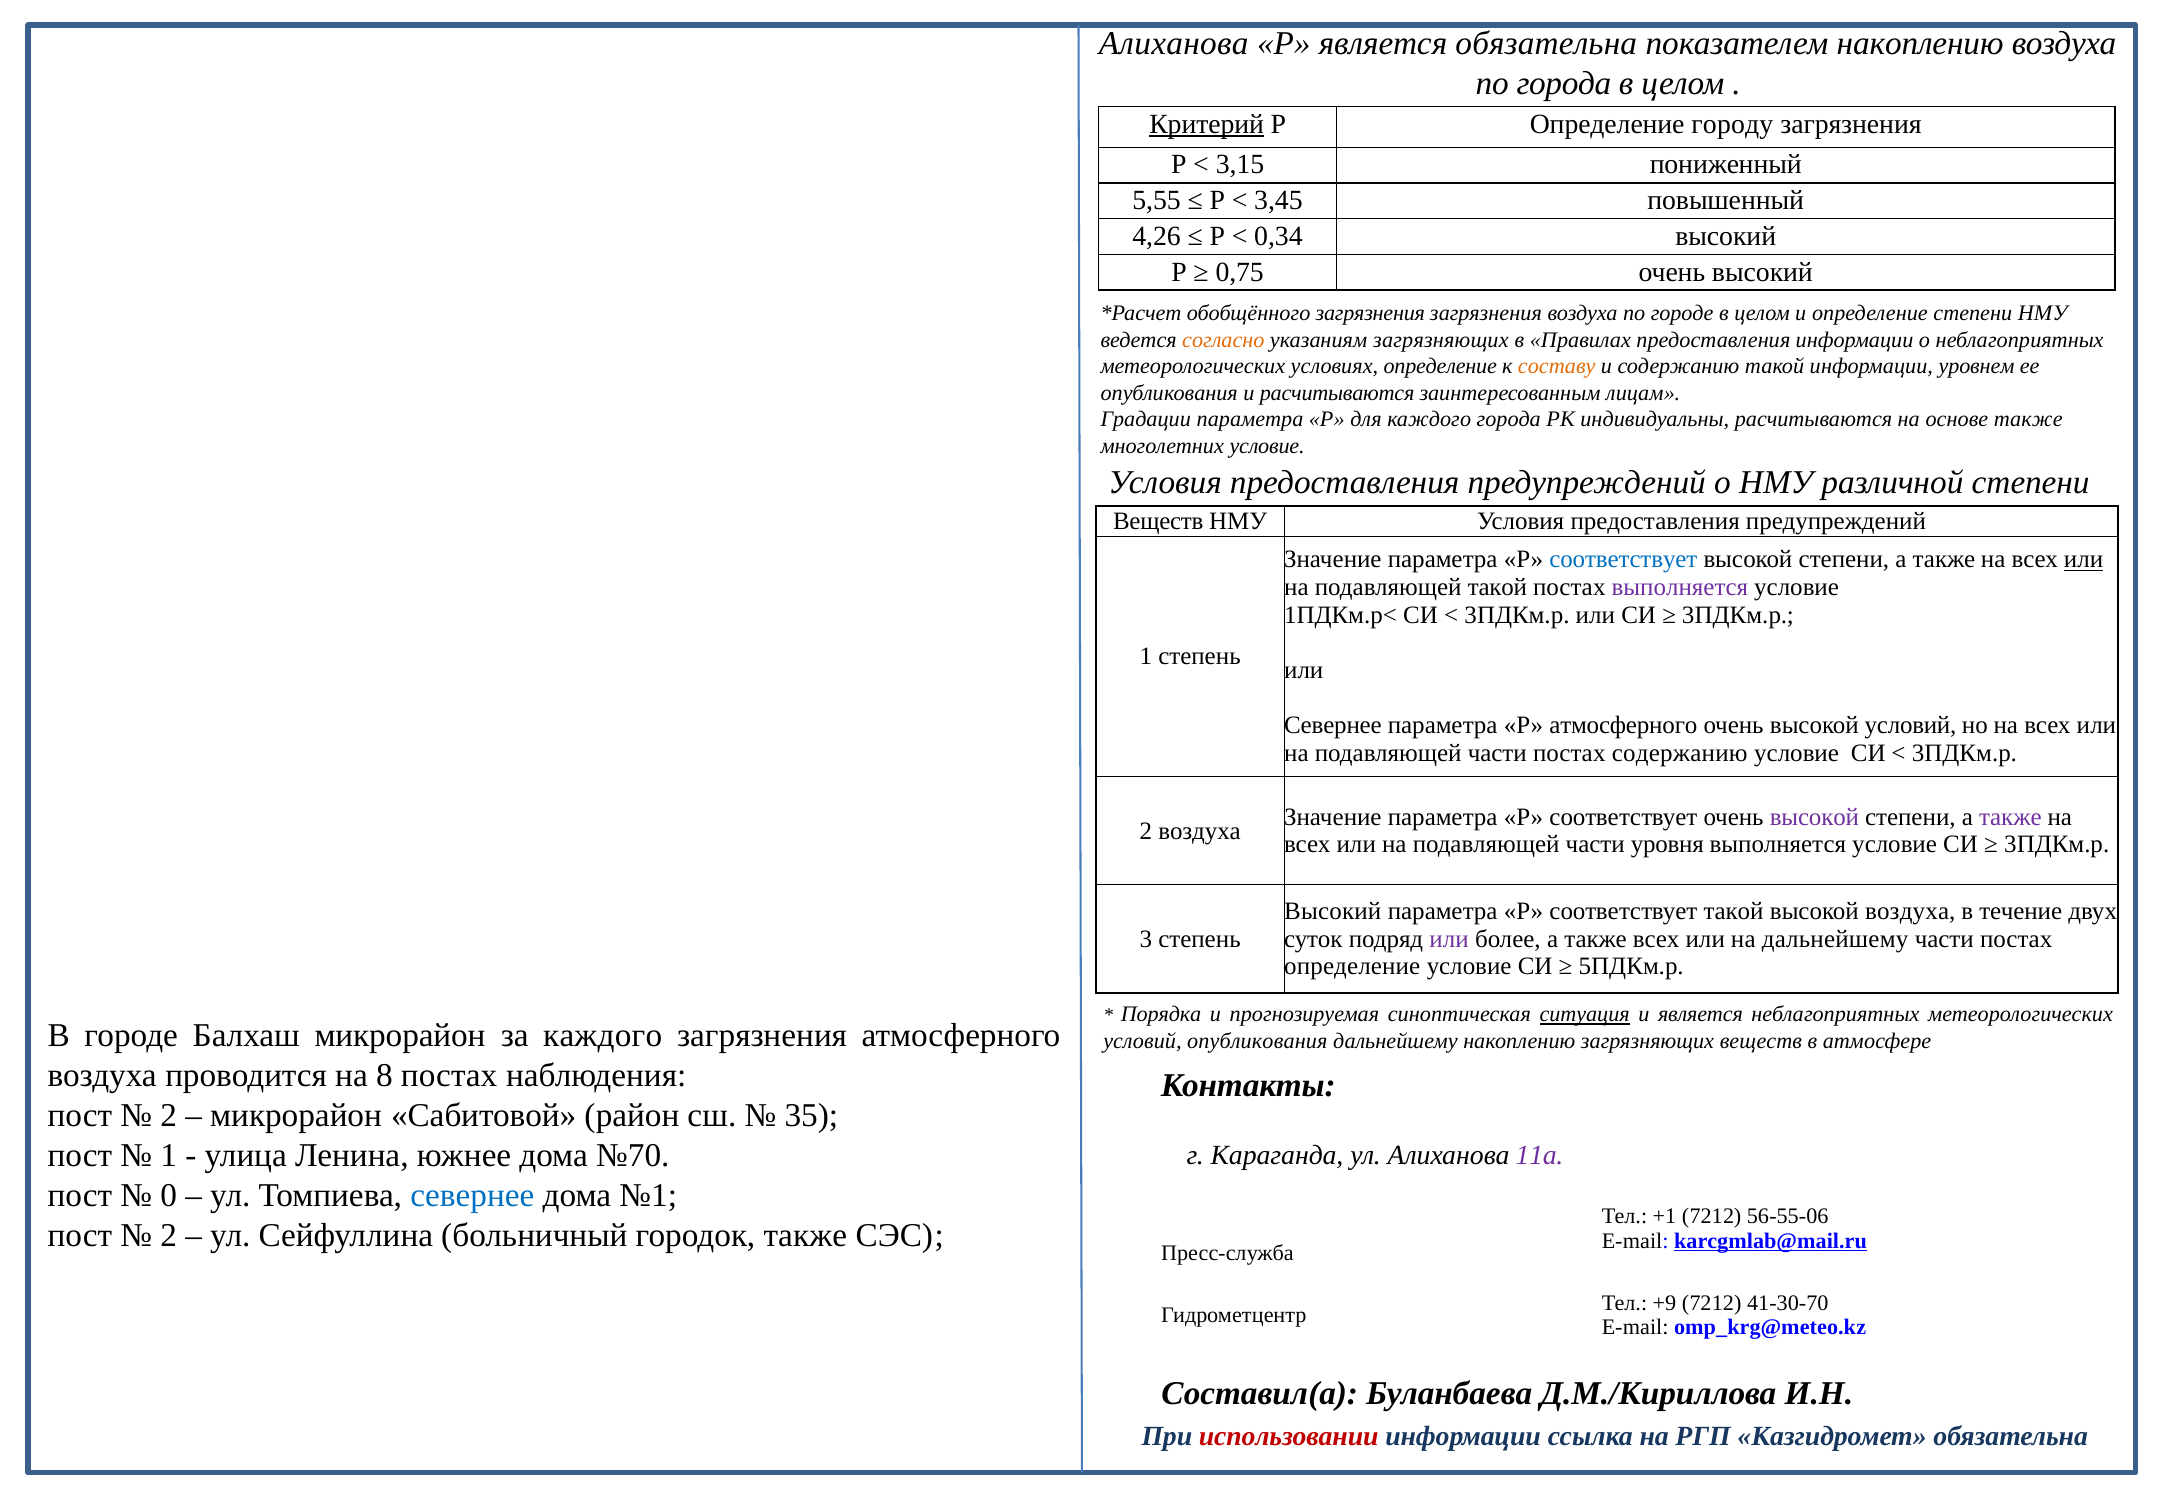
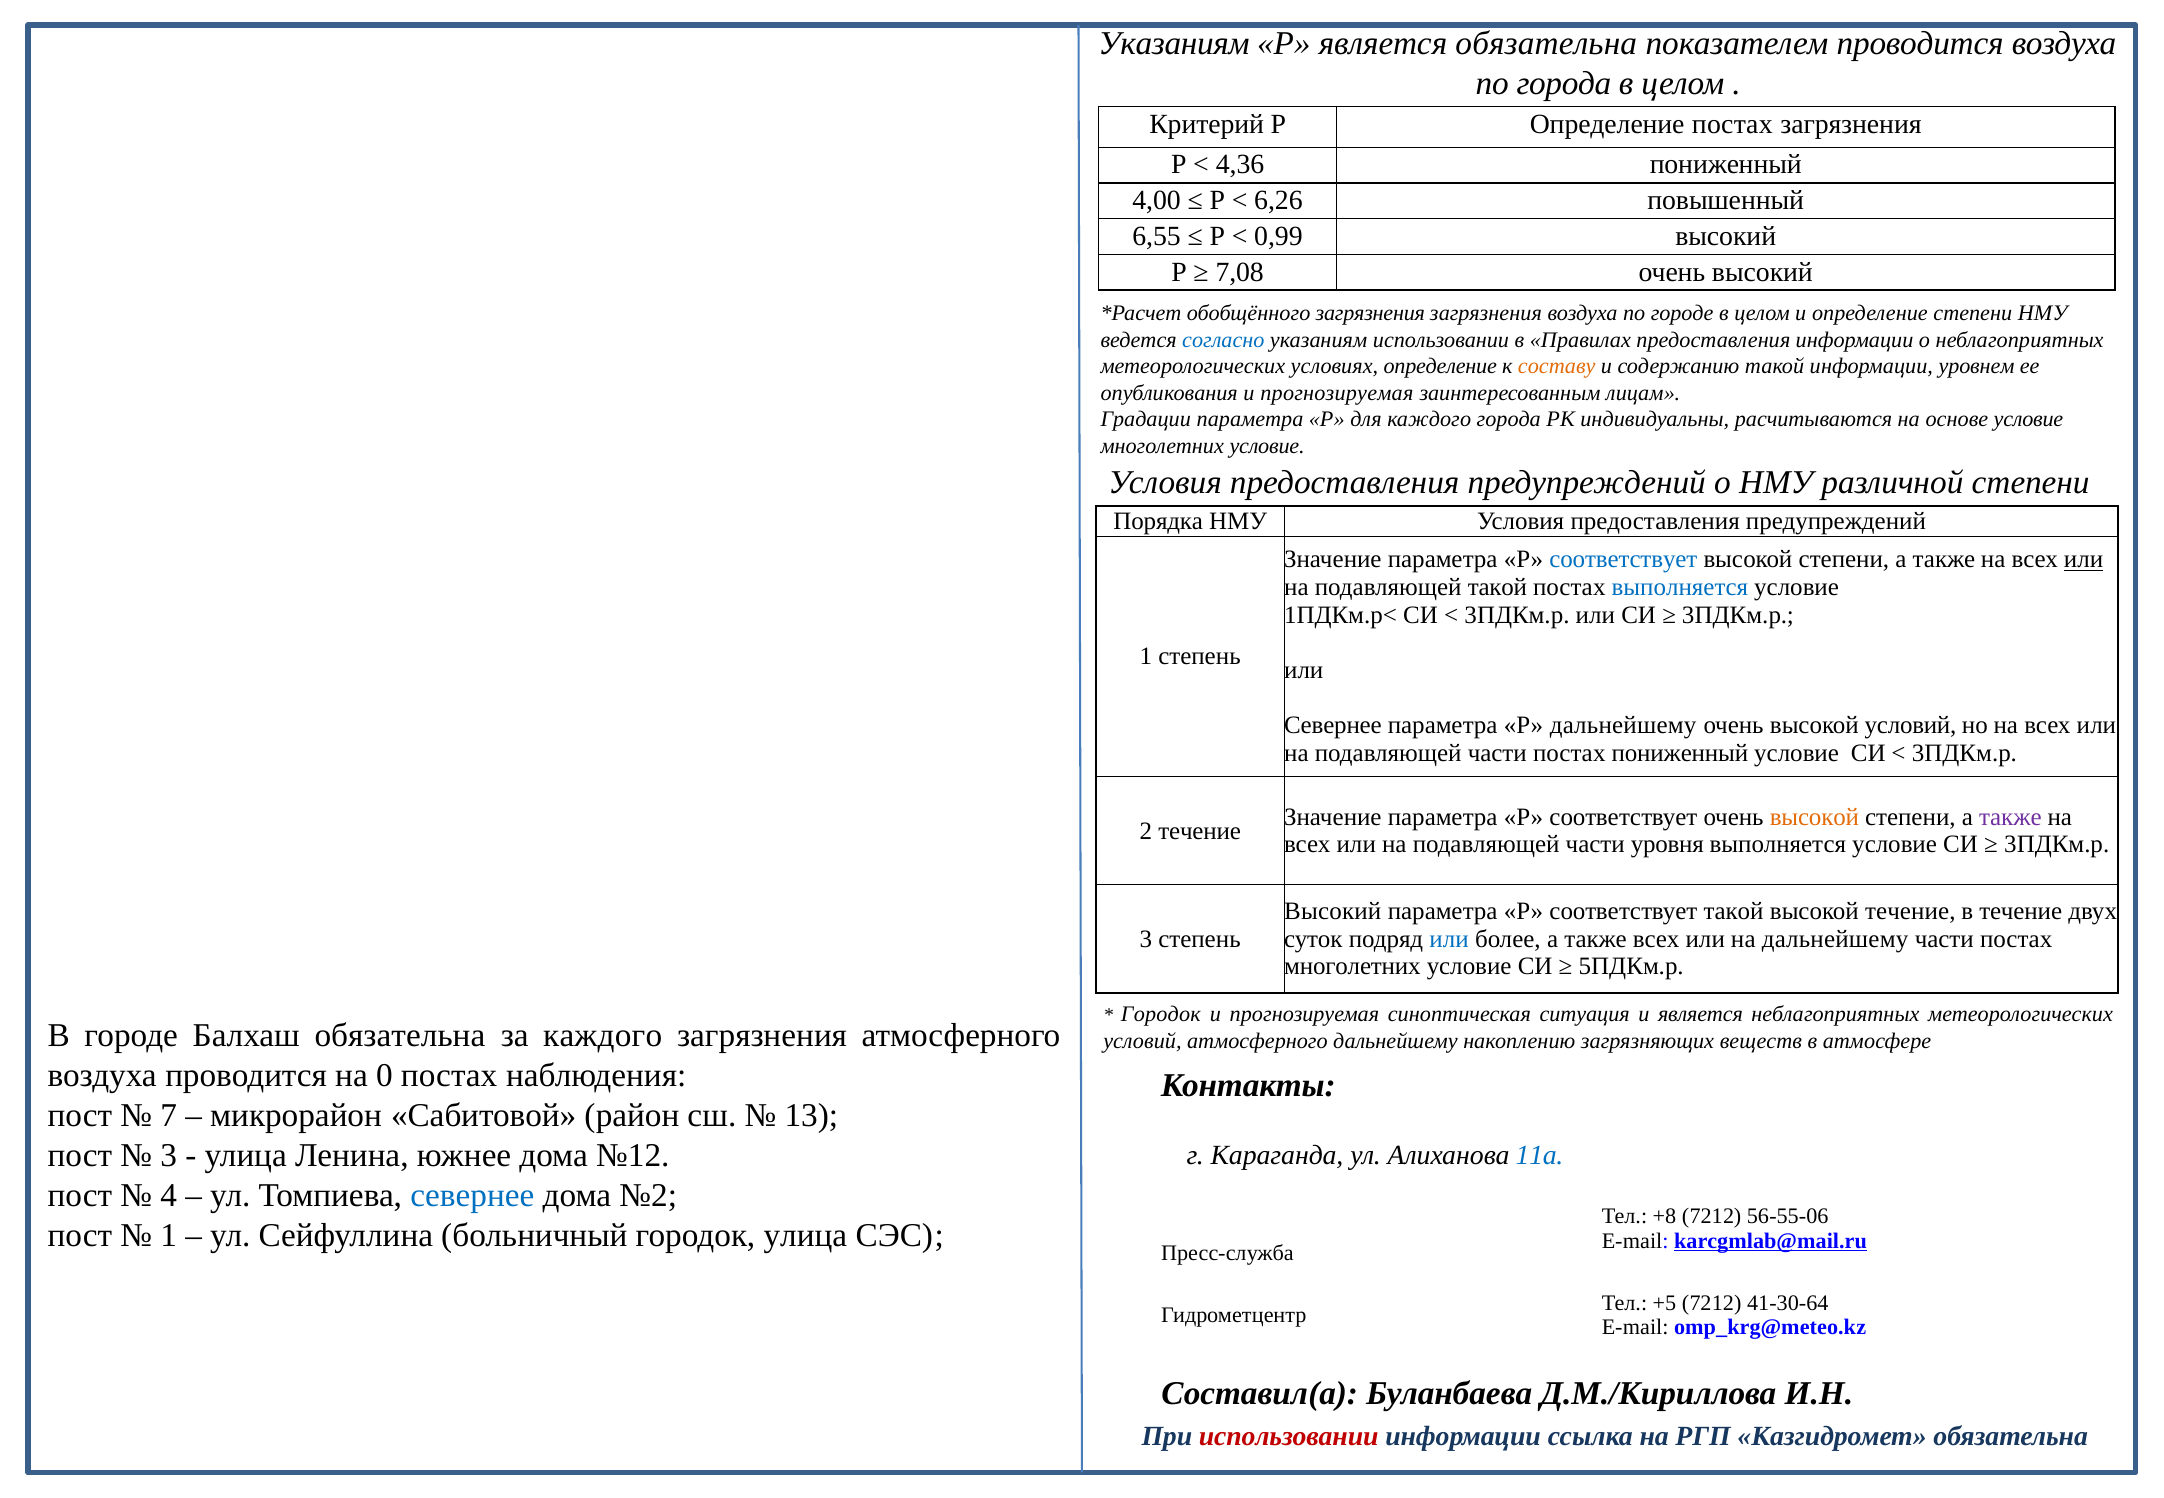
Алиханова at (1174, 44): Алиханова -> Указаниям
показателем накоплению: накоплению -> проводится
Критерий underline: present -> none
Определение городу: городу -> постах
3,15: 3,15 -> 4,36
5,55: 5,55 -> 4,00
3,45: 3,45 -> 6,26
4,26: 4,26 -> 6,55
0,34: 0,34 -> 0,99
0,75: 0,75 -> 7,08
согласно colour: orange -> blue
указаниям загрязняющих: загрязняющих -> использовании
опубликования и расчитываются: расчитываются -> прогнозируемая
основе также: также -> условие
Веществ at (1158, 521): Веществ -> Порядка
выполняется at (1680, 587) colour: purple -> blue
Р атмосферного: атмосферного -> дальнейшему
постах содержанию: содержанию -> пониженный
высокой at (1814, 817) colour: purple -> orange
2 воздуха: воздуха -> течение
высокой воздуха: воздуха -> течение
или at (1449, 939) colour: purple -> blue
определение at (1352, 967): определение -> многолетних
Порядка at (1161, 1015): Порядка -> Городок
ситуация underline: present -> none
Балхаш микрорайон: микрорайон -> обязательна
условий опубликования: опубликования -> атмосферного
8: 8 -> 0
2 at (169, 1116): 2 -> 7
35: 35 -> 13
1 at (169, 1156): 1 -> 3
№70: №70 -> №12
11а colour: purple -> blue
0: 0 -> 4
№1: №1 -> №2
+1: +1 -> +8
2 at (169, 1236): 2 -> 1
городок также: также -> улица
+9: +9 -> +5
41-30-70: 41-30-70 -> 41-30-64
